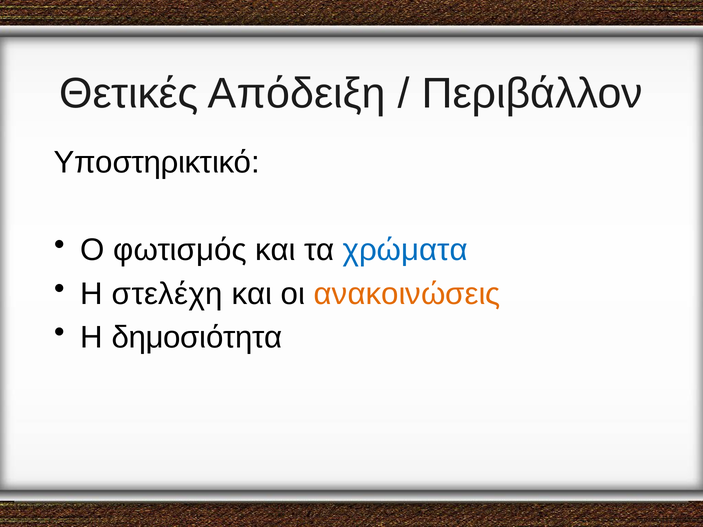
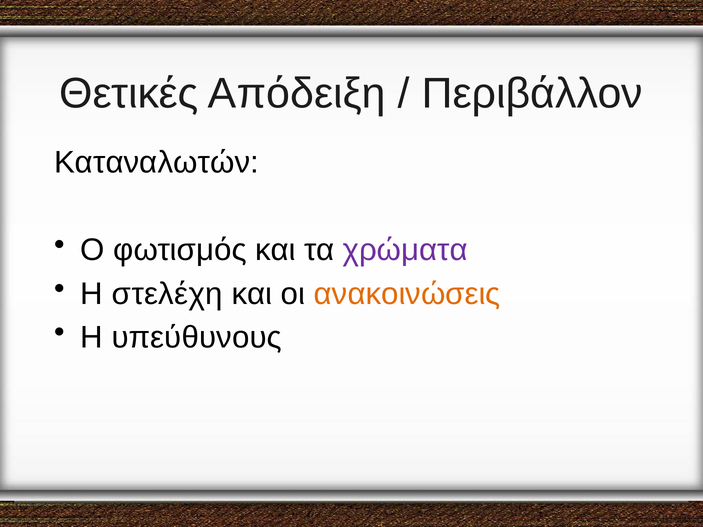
Υποστηρικτικό: Υποστηρικτικό -> Καταναλωτών
χρώματα colour: blue -> purple
δημοσιότητα: δημοσιότητα -> υπεύθυνους
